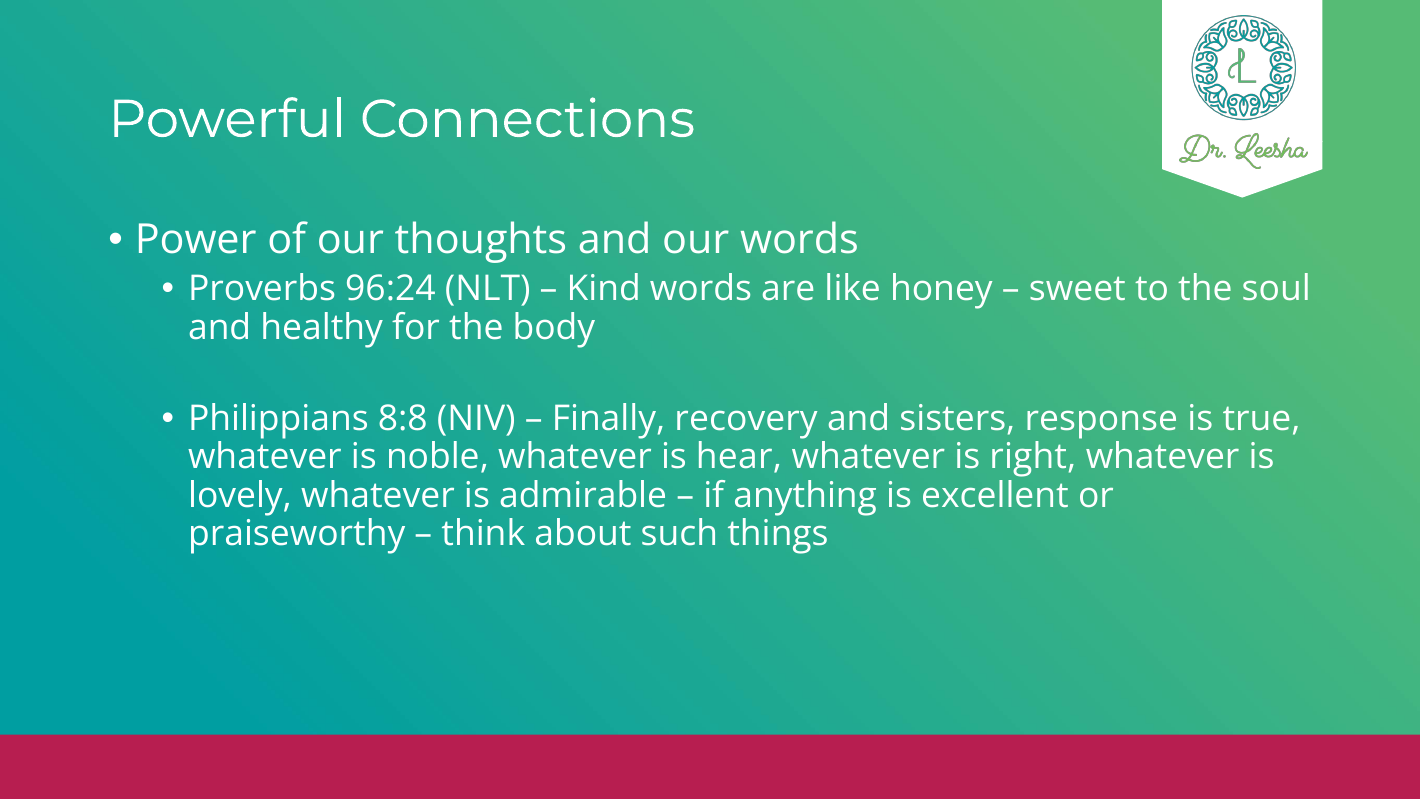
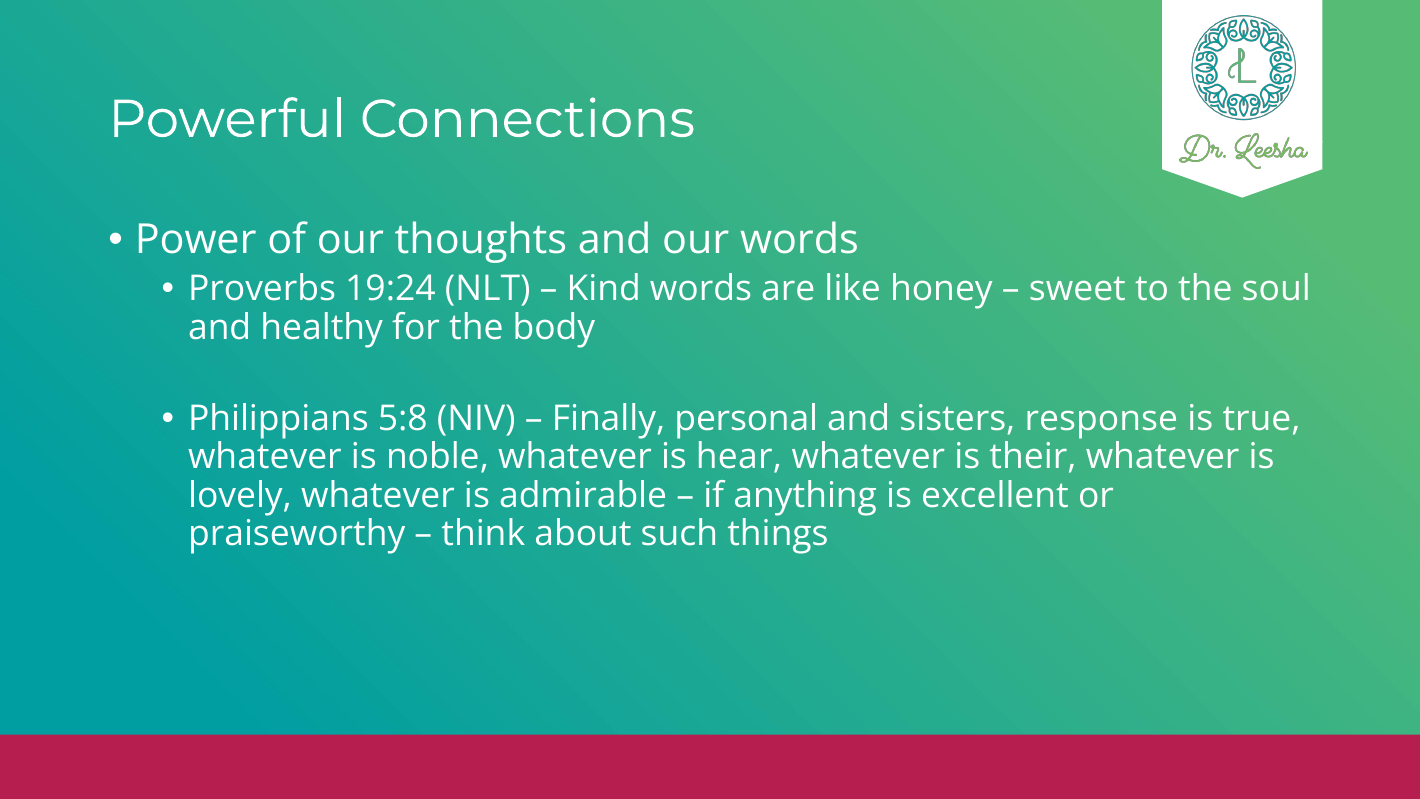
96:24: 96:24 -> 19:24
8:8: 8:8 -> 5:8
recovery: recovery -> personal
right: right -> their
